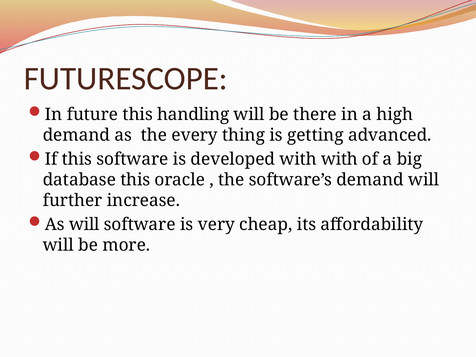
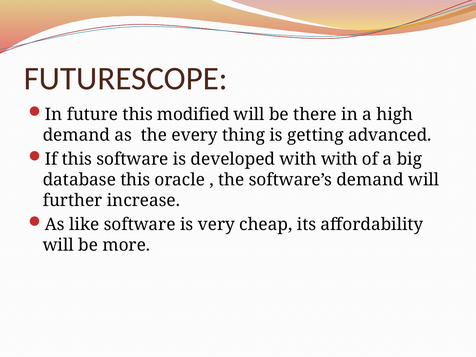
handling: handling -> modified
As will: will -> like
